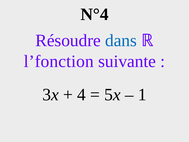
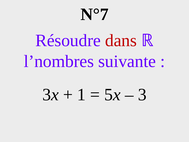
N°4: N°4 -> N°7
dans colour: blue -> red
l’fonction: l’fonction -> l’nombres
4: 4 -> 1
1: 1 -> 3
